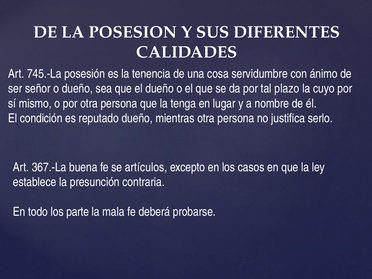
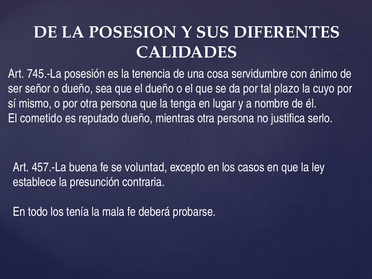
condición: condición -> cometido
367.-La: 367.-La -> 457.-La
artículos: artículos -> voluntad
parte: parte -> tenía
